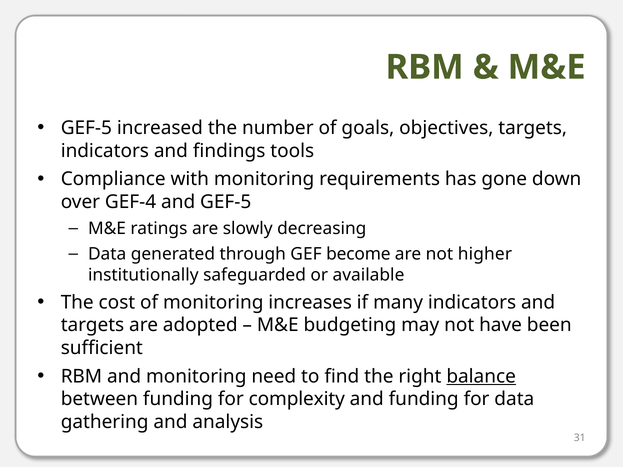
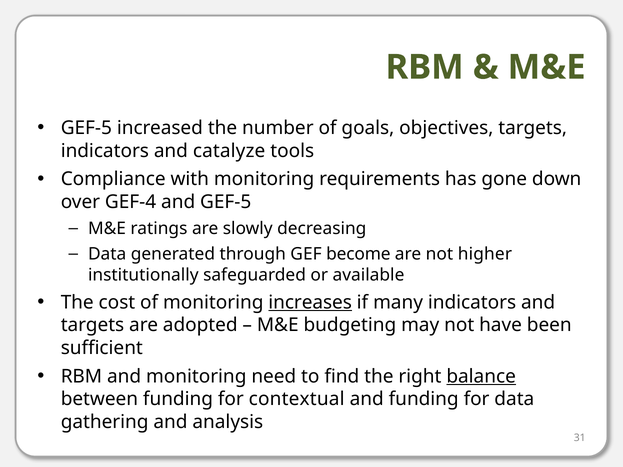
findings: findings -> catalyze
increases underline: none -> present
complexity: complexity -> contextual
